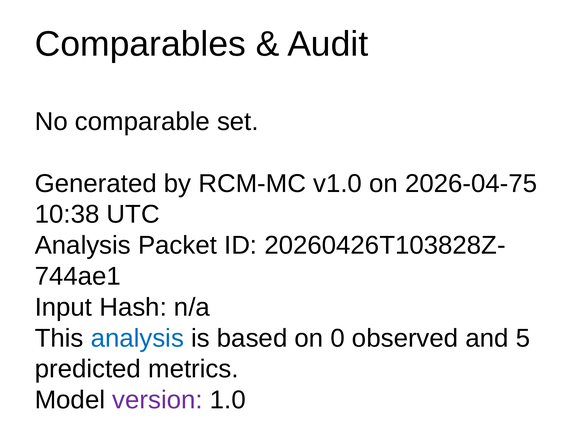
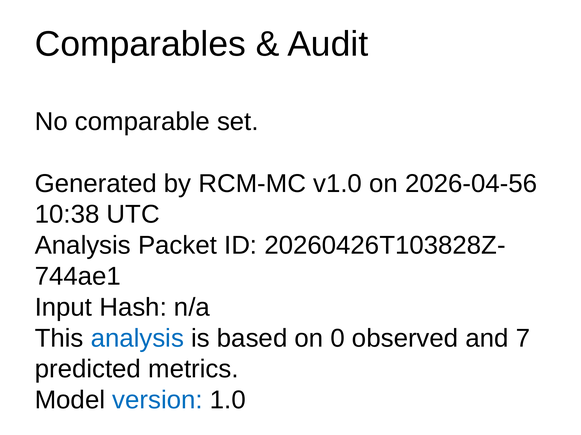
2026-04-75: 2026-04-75 -> 2026-04-56
5: 5 -> 7
version colour: purple -> blue
